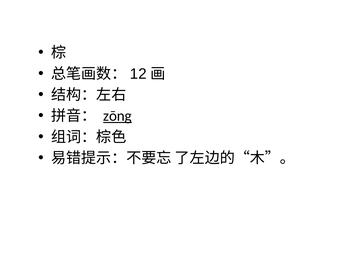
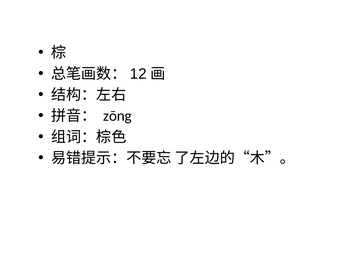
zōng underline: present -> none
